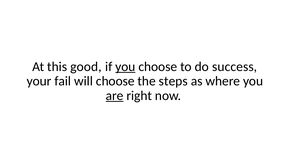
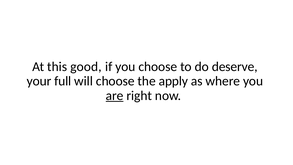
you at (125, 67) underline: present -> none
success: success -> deserve
fail: fail -> full
steps: steps -> apply
